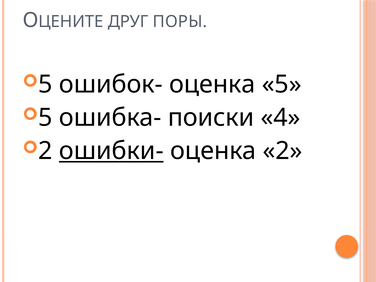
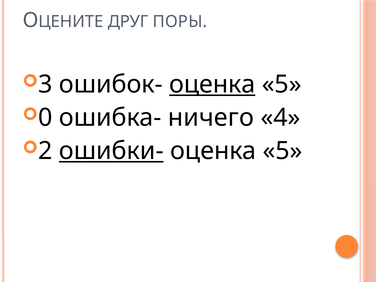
5 at (45, 84): 5 -> 3
оценка at (212, 84) underline: none -> present
5 at (45, 118): 5 -> 0
поиски: поиски -> ничего
2 at (283, 151): 2 -> 5
